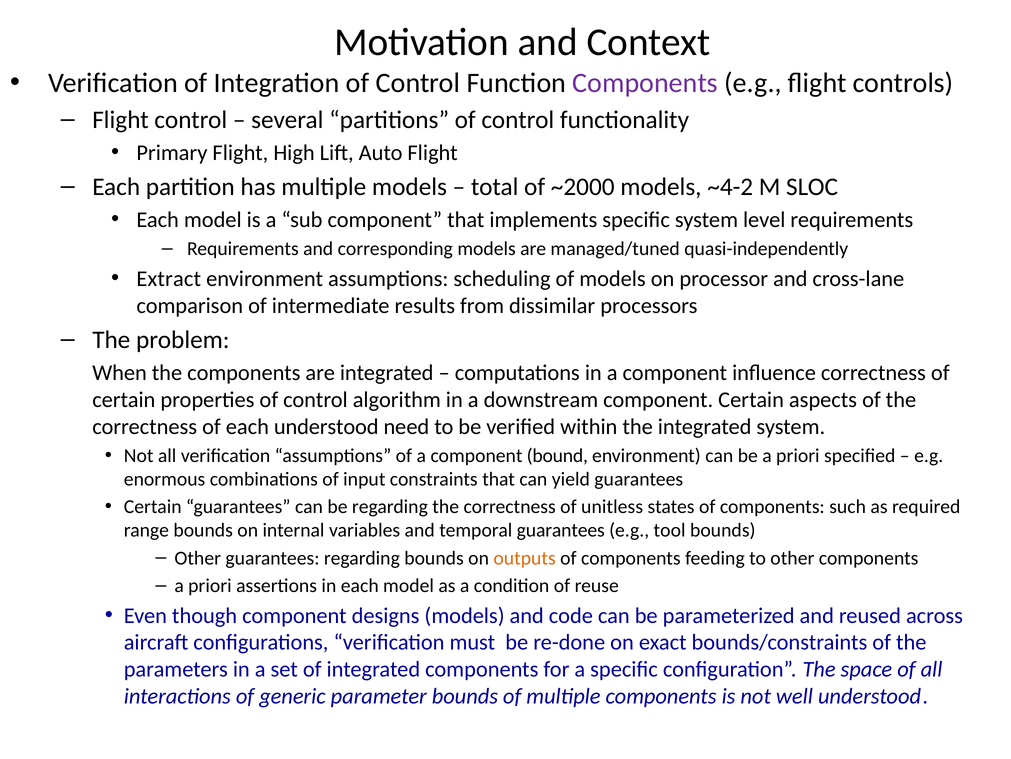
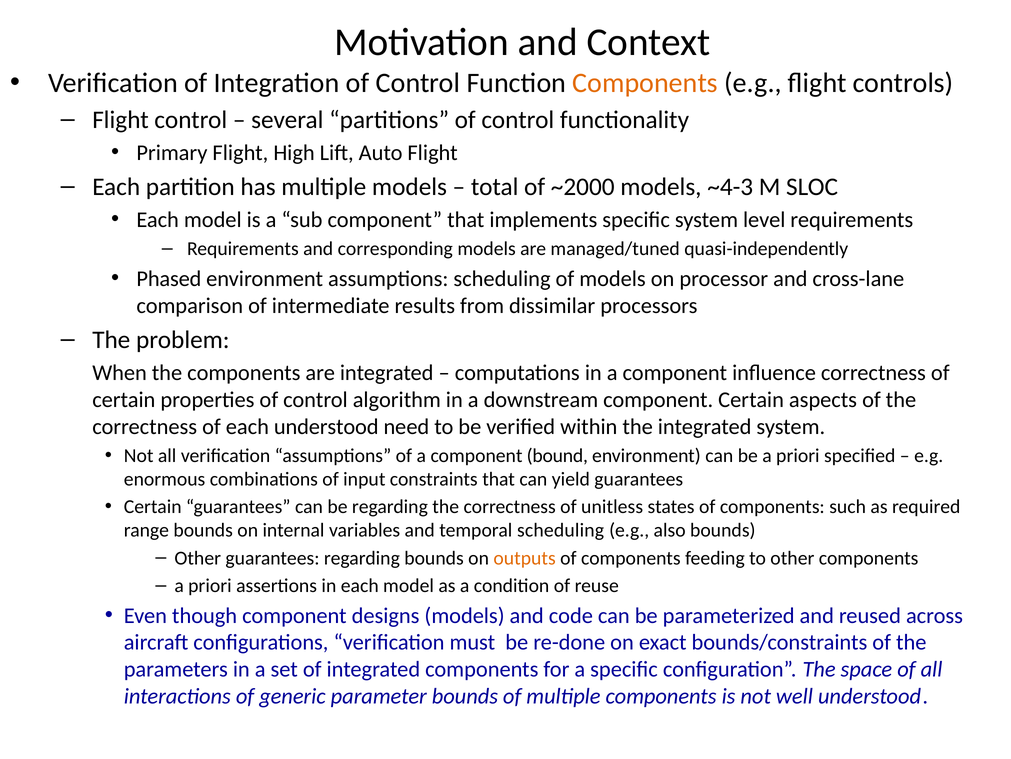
Components at (645, 83) colour: purple -> orange
~4-2: ~4-2 -> ~4-3
Extract: Extract -> Phased
temporal guarantees: guarantees -> scheduling
tool: tool -> also
